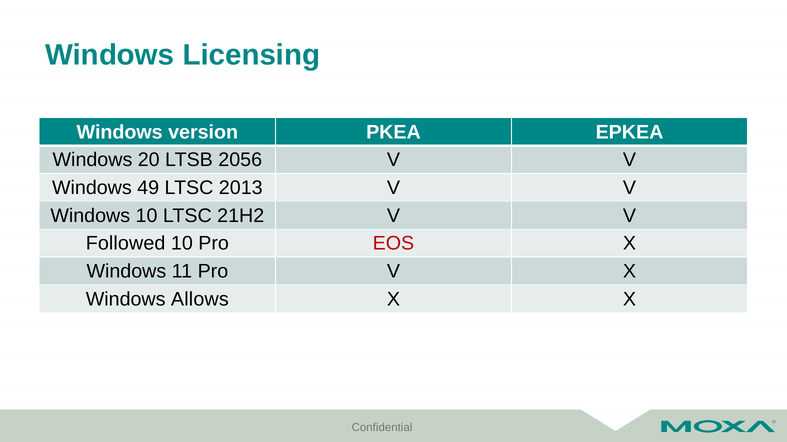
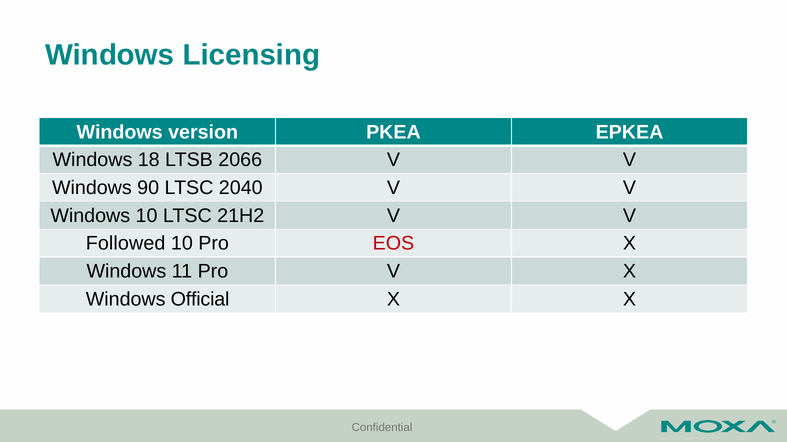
20: 20 -> 18
2056: 2056 -> 2066
49: 49 -> 90
2013: 2013 -> 2040
Allows: Allows -> Official
